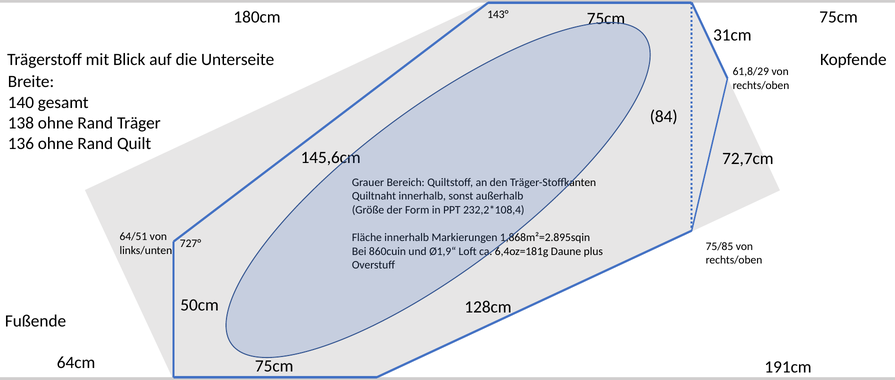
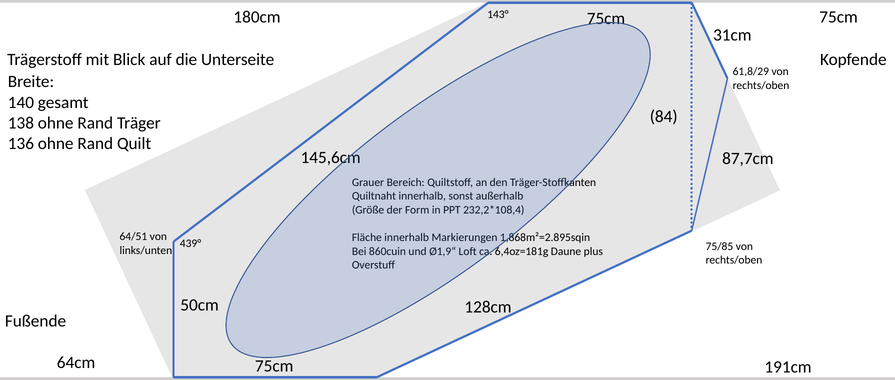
72,7cm: 72,7cm -> 87,7cm
727°: 727° -> 439°
